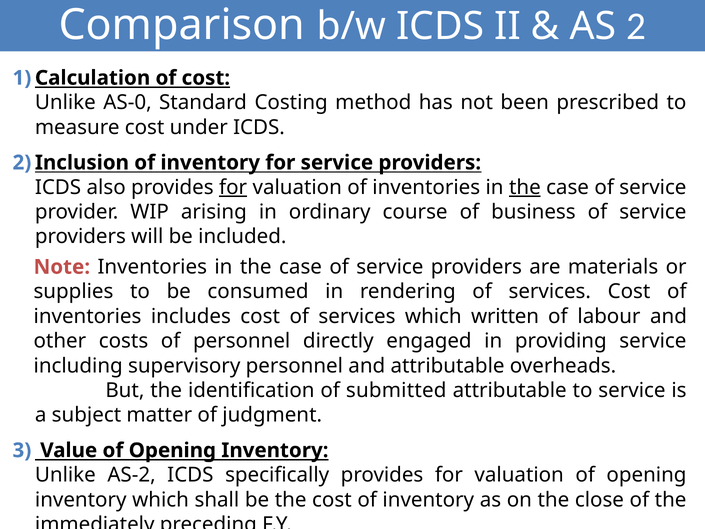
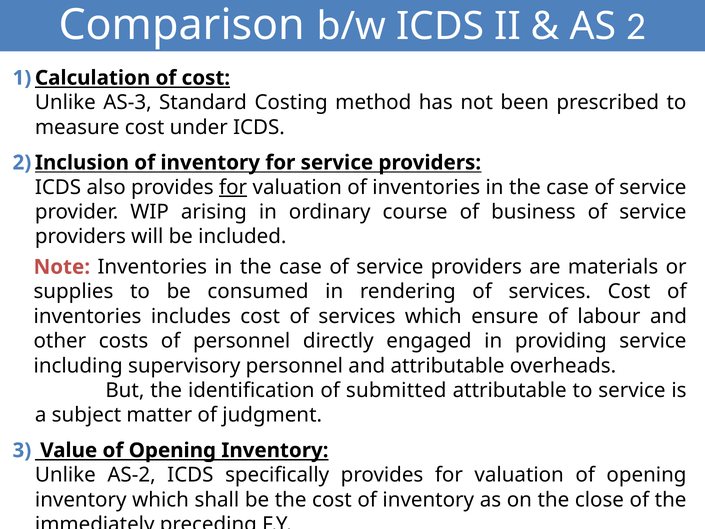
AS-0: AS-0 -> AS-3
the at (525, 187) underline: present -> none
written: written -> ensure
